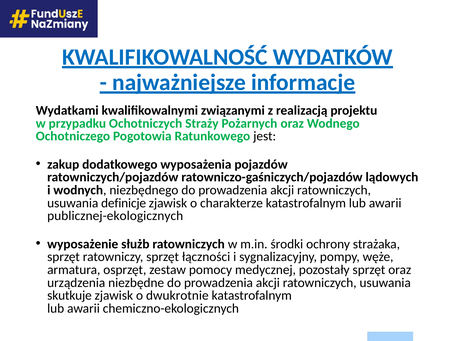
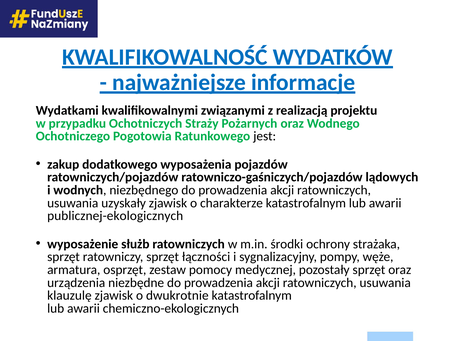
definicje: definicje -> uzyskały
skutkuje: skutkuje -> klauzulę
